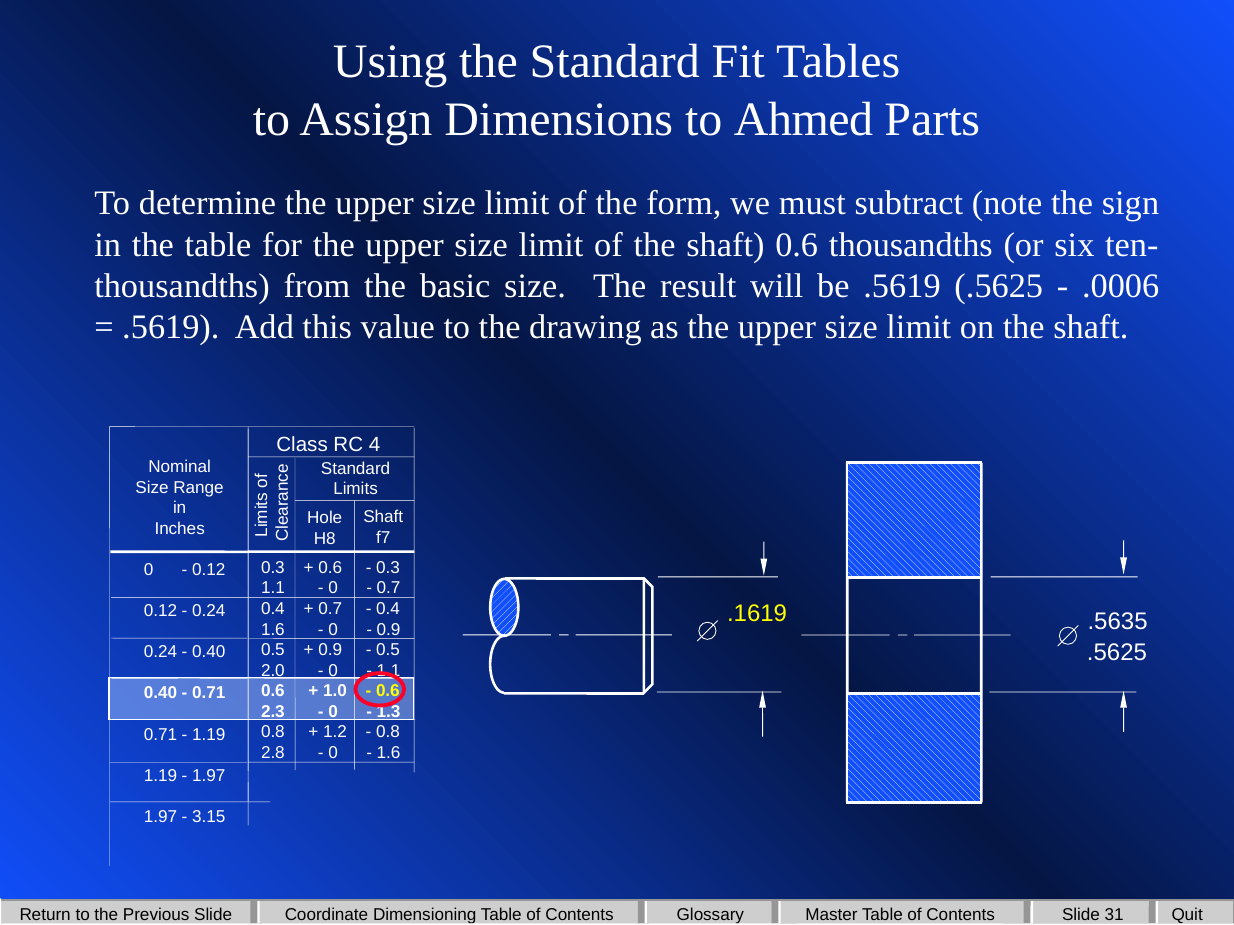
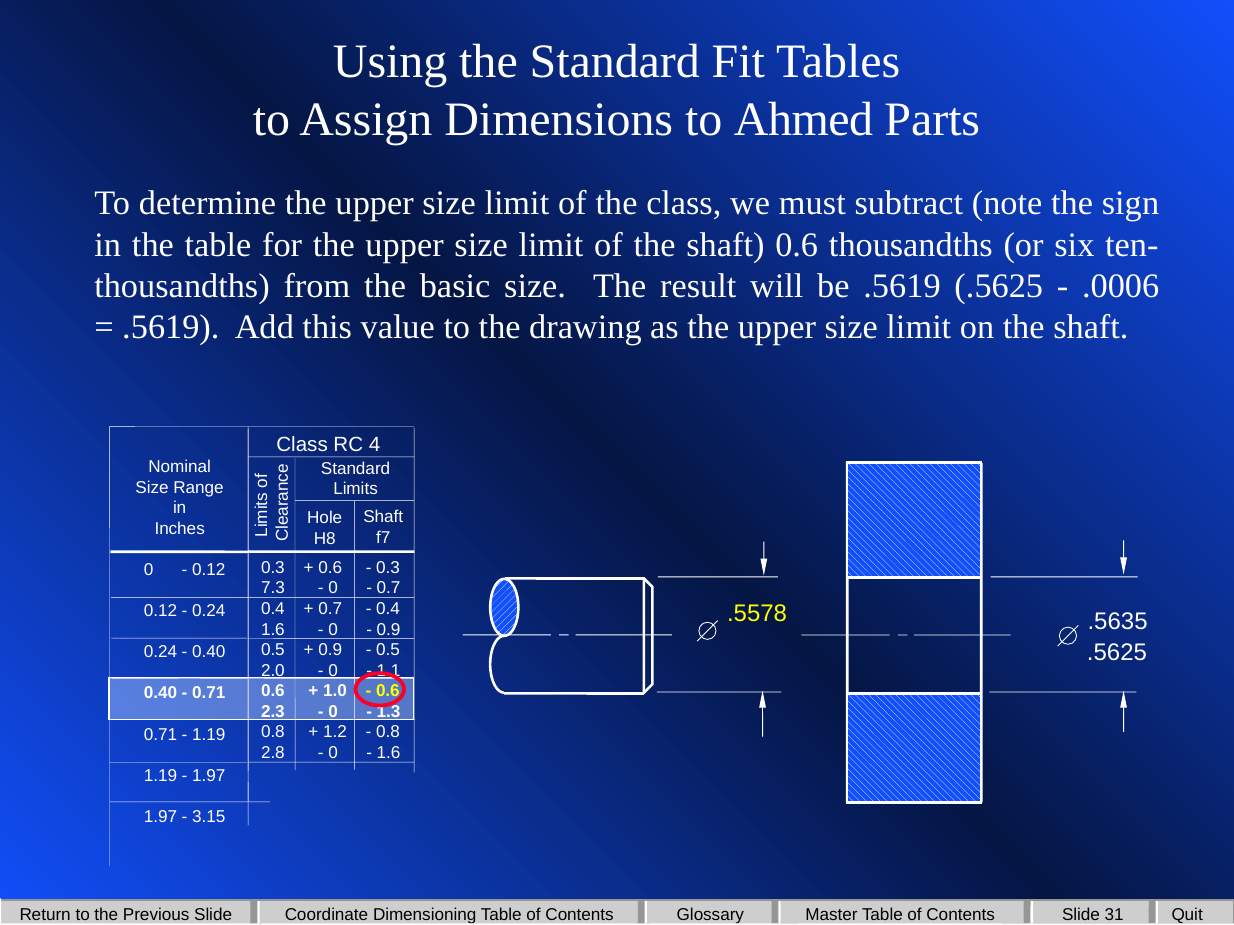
the form: form -> class
1.1 at (273, 589): 1.1 -> 7.3
.1619: .1619 -> .5578
